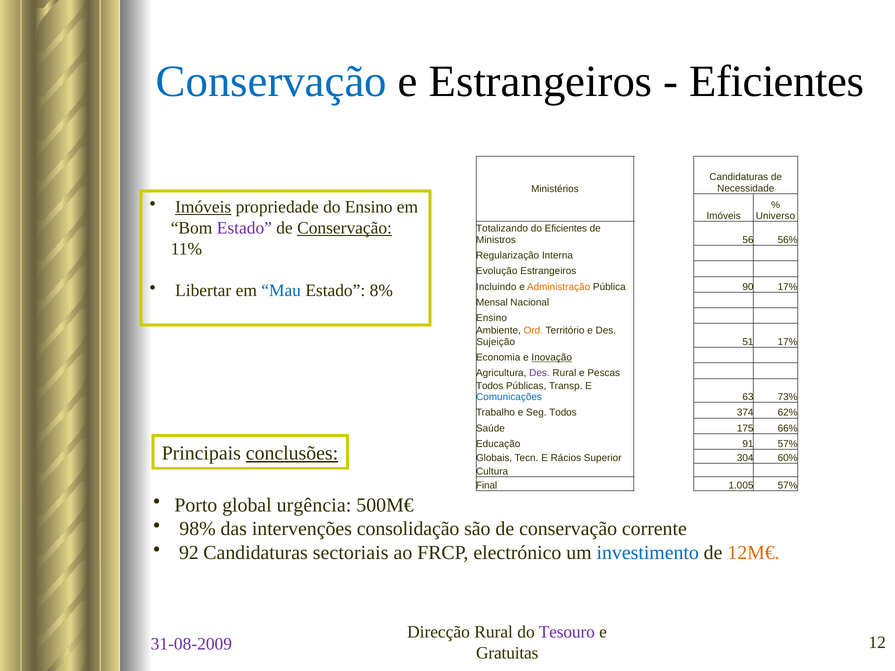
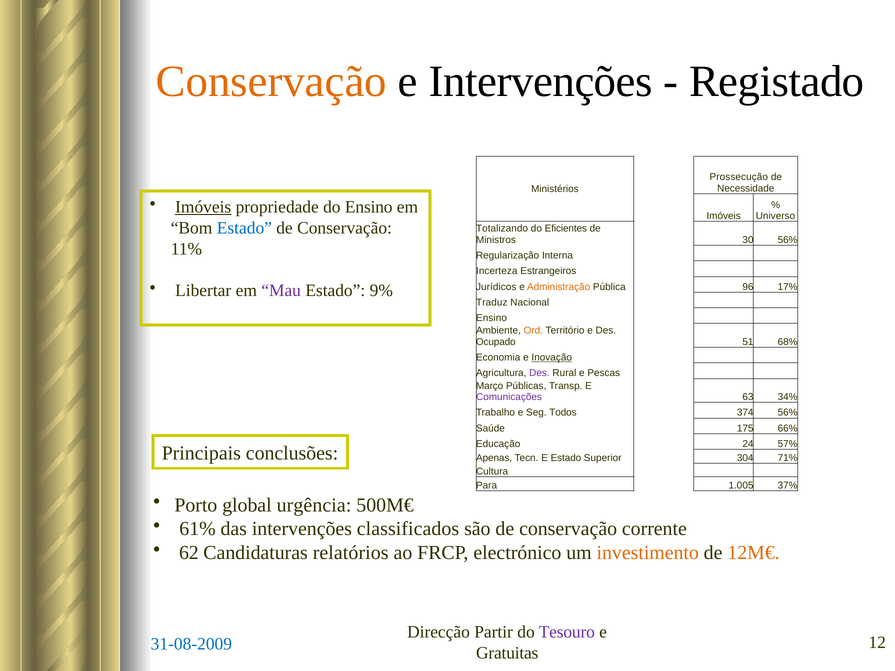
Conservação at (271, 81) colour: blue -> orange
e Estrangeiros: Estrangeiros -> Intervenções
Eficientes at (777, 81): Eficientes -> Registado
Candidaturas at (739, 177): Candidaturas -> Prossecução
Estado at (244, 228) colour: purple -> blue
Conservação at (345, 228) underline: present -> none
56: 56 -> 30
Evolução: Evolução -> Incerteza
Mau colour: blue -> purple
8%: 8% -> 9%
Incluindo: Incluindo -> Jurídicos
90: 90 -> 96
Mensal: Mensal -> Traduz
Sujeição: Sujeição -> Ocupado
51 17%: 17% -> 68%
Todos at (490, 386): Todos -> Março
Comunicações colour: blue -> purple
73%: 73% -> 34%
374 62%: 62% -> 56%
91: 91 -> 24
conclusões underline: present -> none
Globais: Globais -> Apenas
E Rácios: Rácios -> Estado
60%: 60% -> 71%
Final: Final -> Para
1.005 57%: 57% -> 37%
98%: 98% -> 61%
consolidação: consolidação -> classificados
92: 92 -> 62
sectoriais: sectoriais -> relatórios
investimento colour: blue -> orange
Direcção Rural: Rural -> Partir
31-08-2009 colour: purple -> blue
